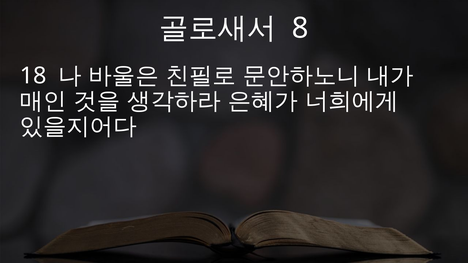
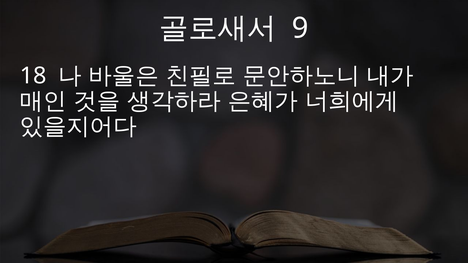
8: 8 -> 9
